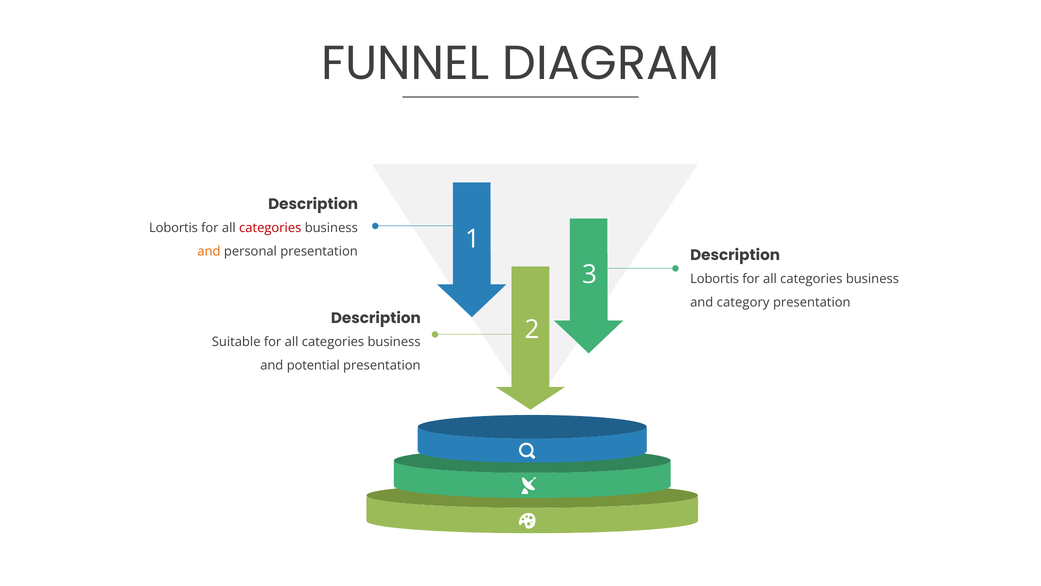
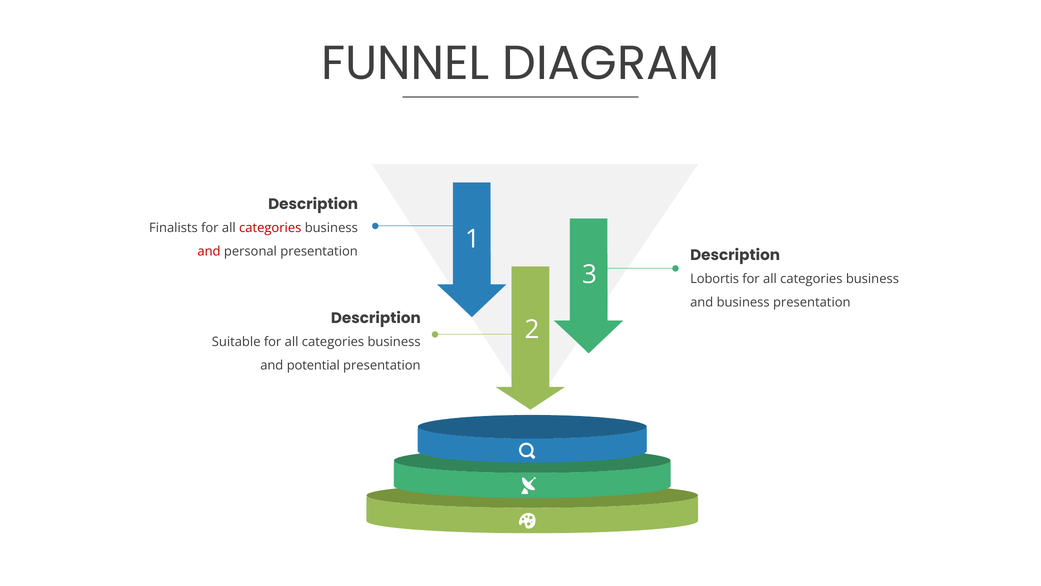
Lobortis at (173, 228): Lobortis -> Finalists
and at (209, 251) colour: orange -> red
and category: category -> business
